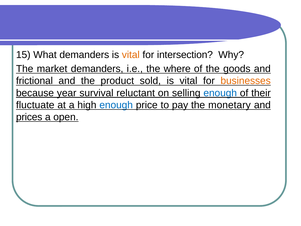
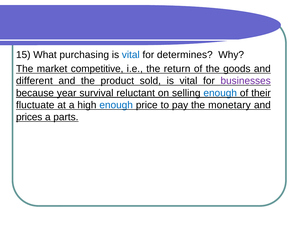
What demanders: demanders -> purchasing
vital at (131, 55) colour: orange -> blue
intersection: intersection -> determines
market demanders: demanders -> competitive
where: where -> return
frictional: frictional -> different
businesses colour: orange -> purple
open: open -> parts
